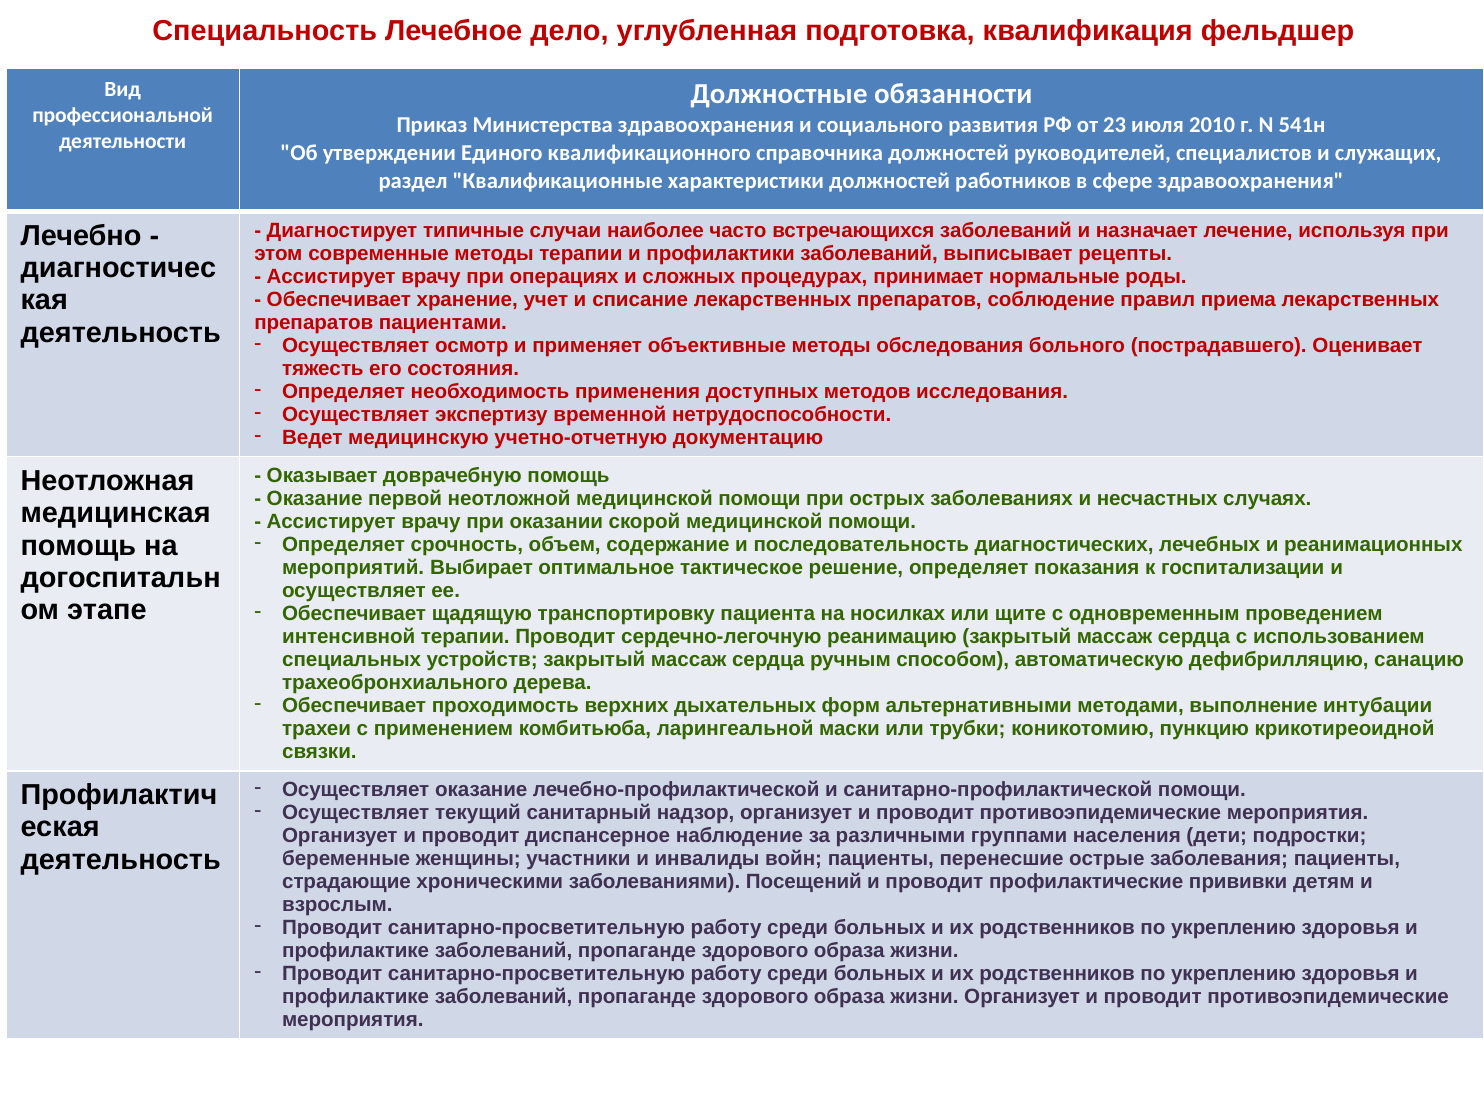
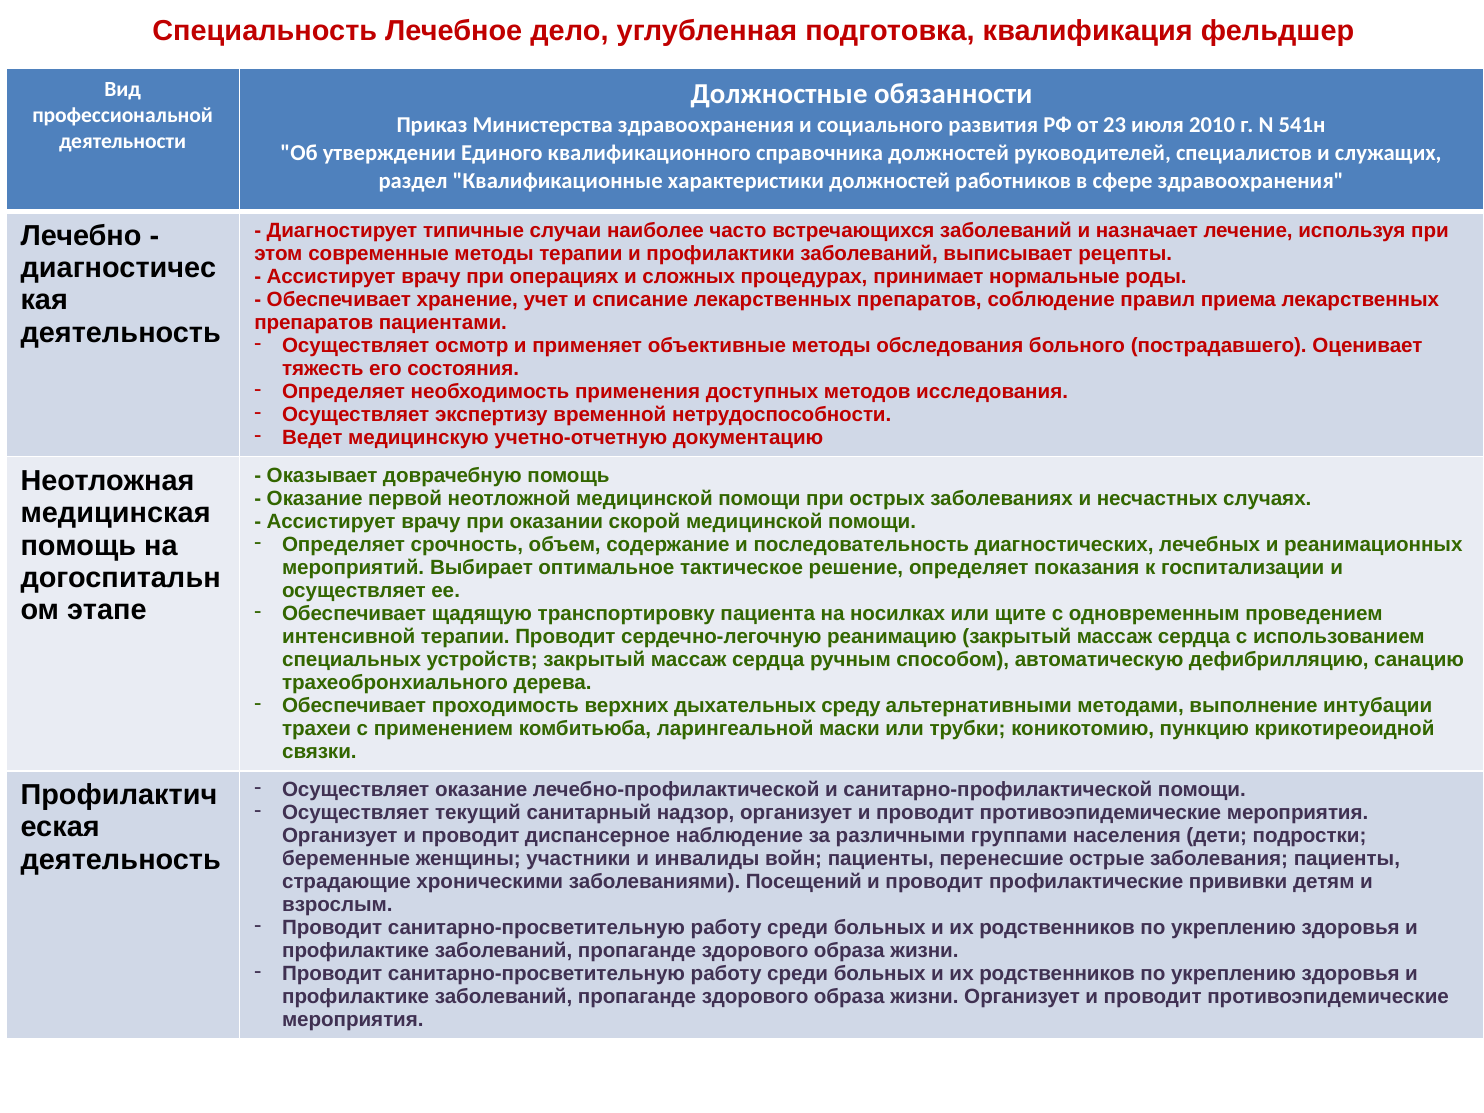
форм: форм -> среду
